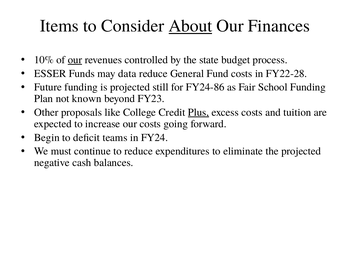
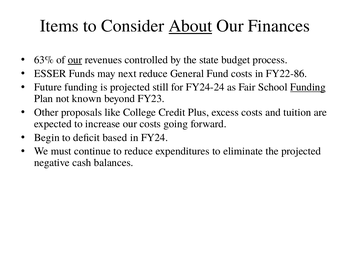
10%: 10% -> 63%
data: data -> next
FY22-28: FY22-28 -> FY22-86
FY24-86: FY24-86 -> FY24-24
Funding at (308, 87) underline: none -> present
Plus underline: present -> none
teams: teams -> based
